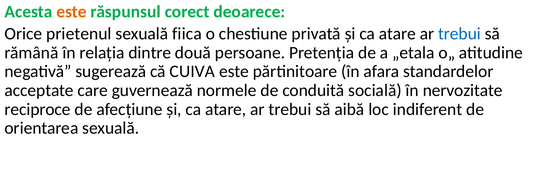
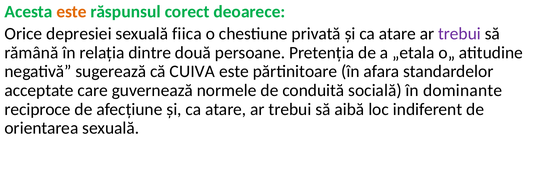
prietenul: prietenul -> depresiei
trebui at (459, 34) colour: blue -> purple
nervozitate: nervozitate -> dominante
